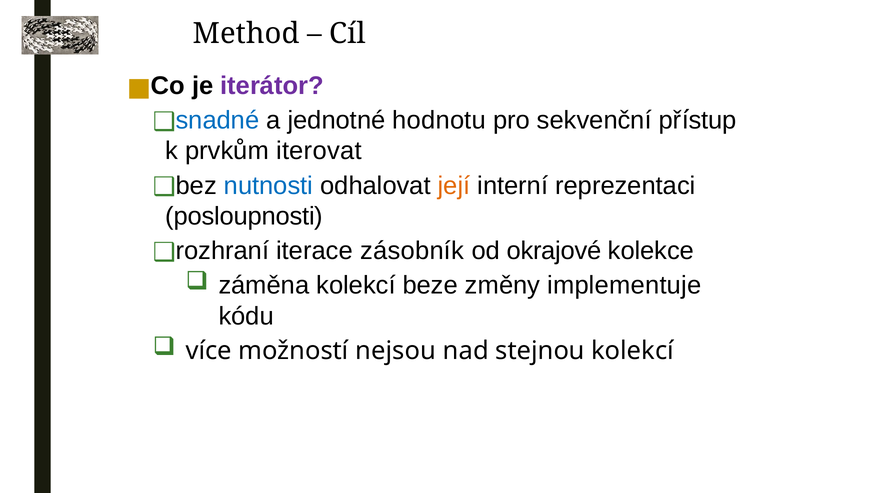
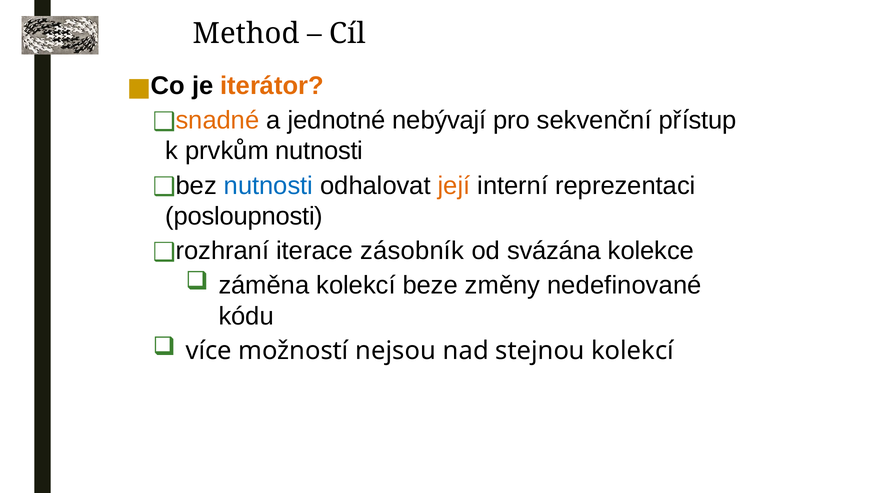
iterátor colour: purple -> orange
snadné colour: blue -> orange
hodnotu: hodnotu -> nebývají
prvkům iterovat: iterovat -> nutnosti
okrajové: okrajové -> svázána
implementuje: implementuje -> nedefinované
